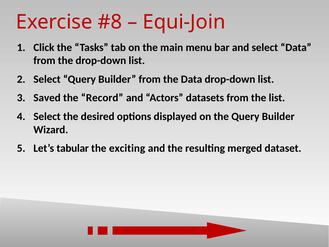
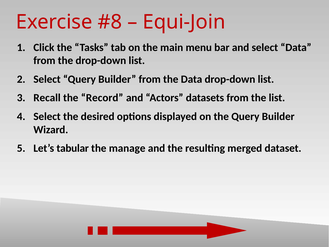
Saved: Saved -> Recall
exciting: exciting -> manage
